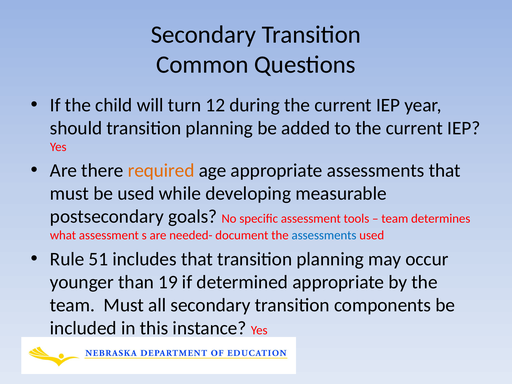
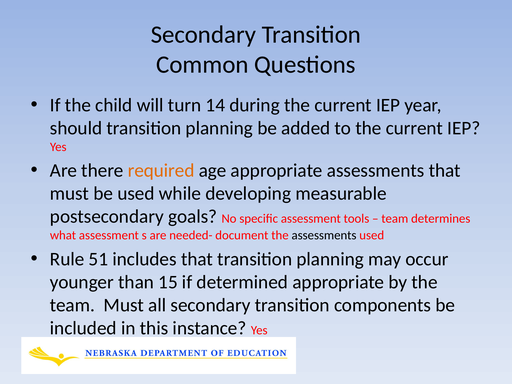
12: 12 -> 14
assessments at (324, 235) colour: blue -> black
19: 19 -> 15
